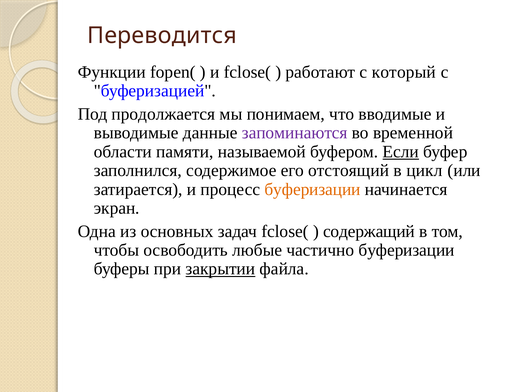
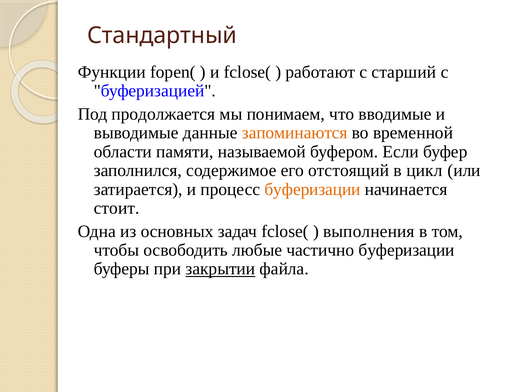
Переводится: Переводится -> Стандартный
который: который -> старший
запоминаются colour: purple -> orange
Если underline: present -> none
экран: экран -> стоит
содержащий: содержащий -> выполнения
